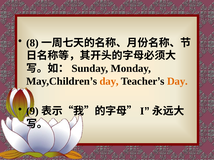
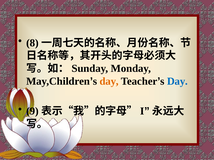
Day at (177, 81) colour: orange -> blue
